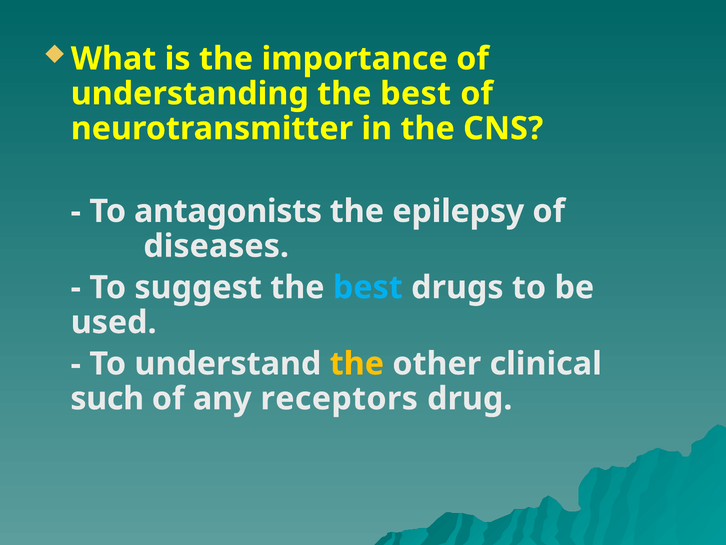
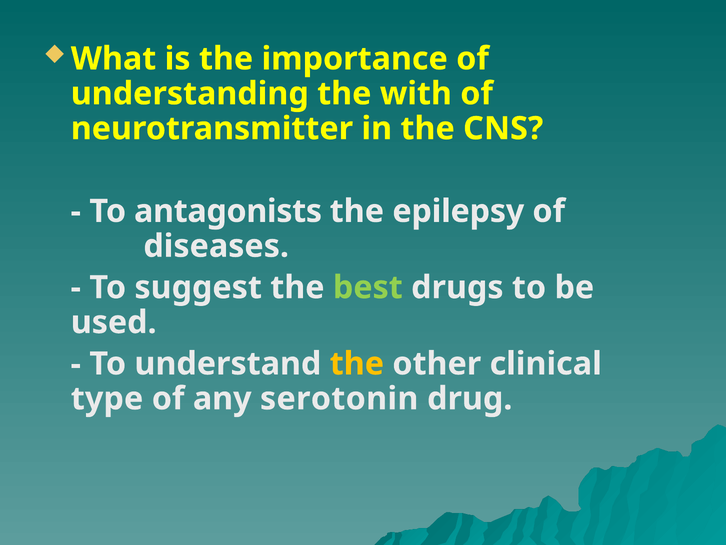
understanding the best: best -> with
best at (368, 287) colour: light blue -> light green
such: such -> type
receptors: receptors -> serotonin
